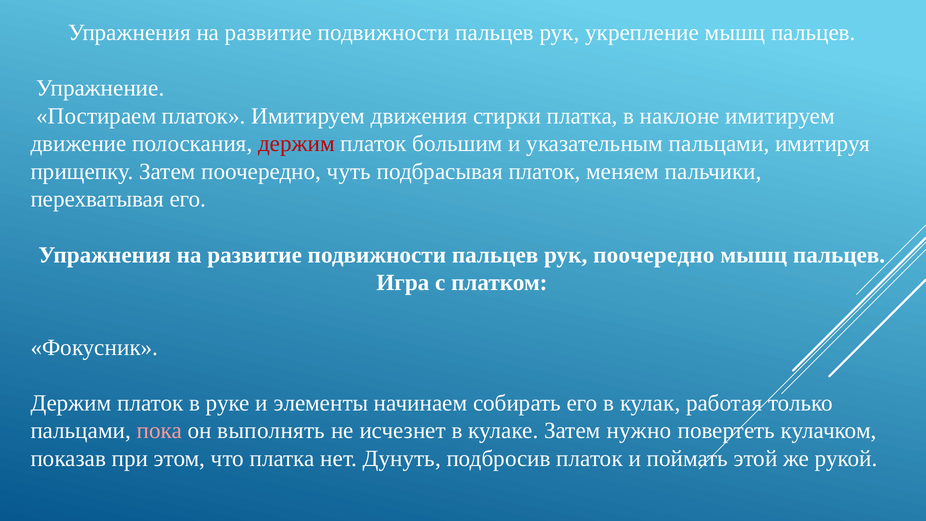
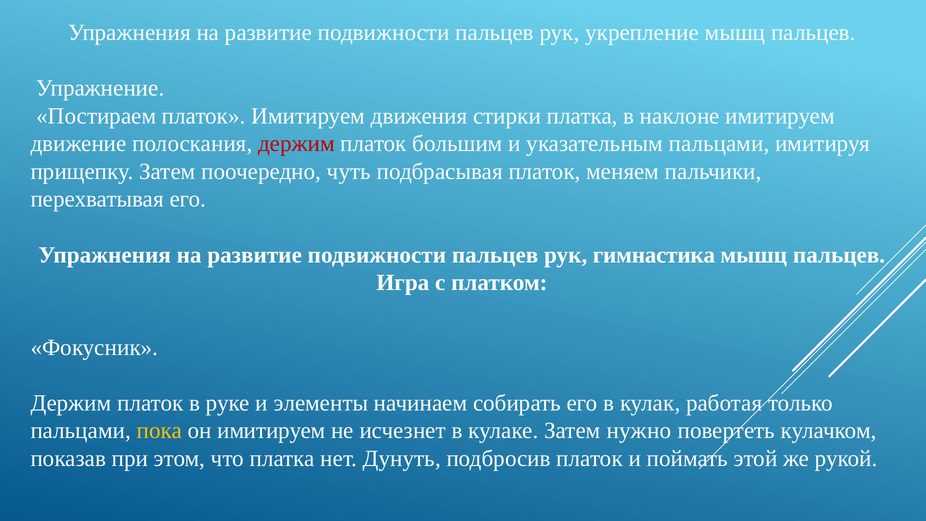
рук поочередно: поочередно -> гимнастика
пока colour: pink -> yellow
он выполнять: выполнять -> имитируем
